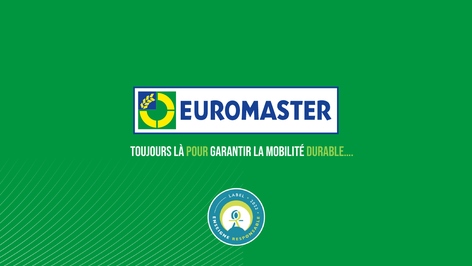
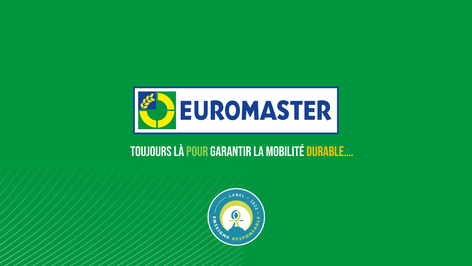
DURABLE… colour: light green -> yellow
